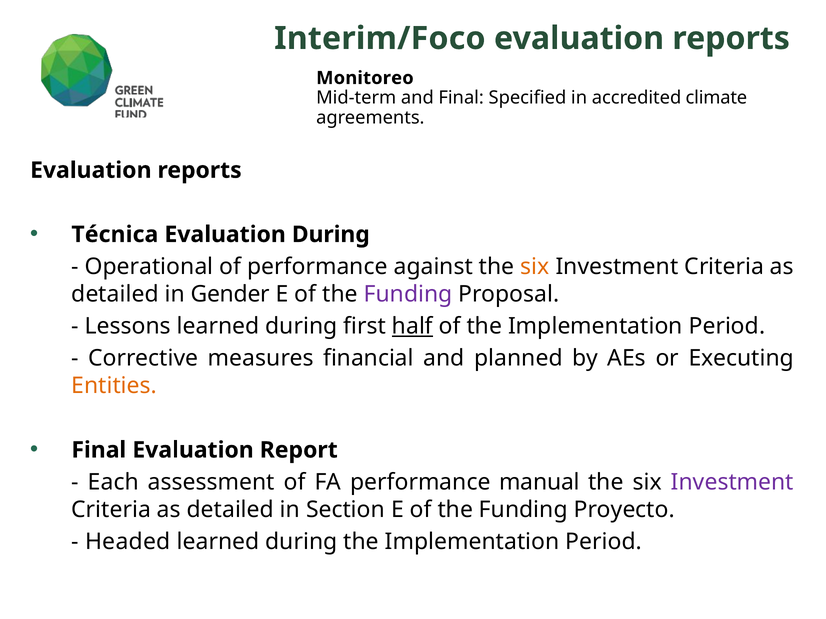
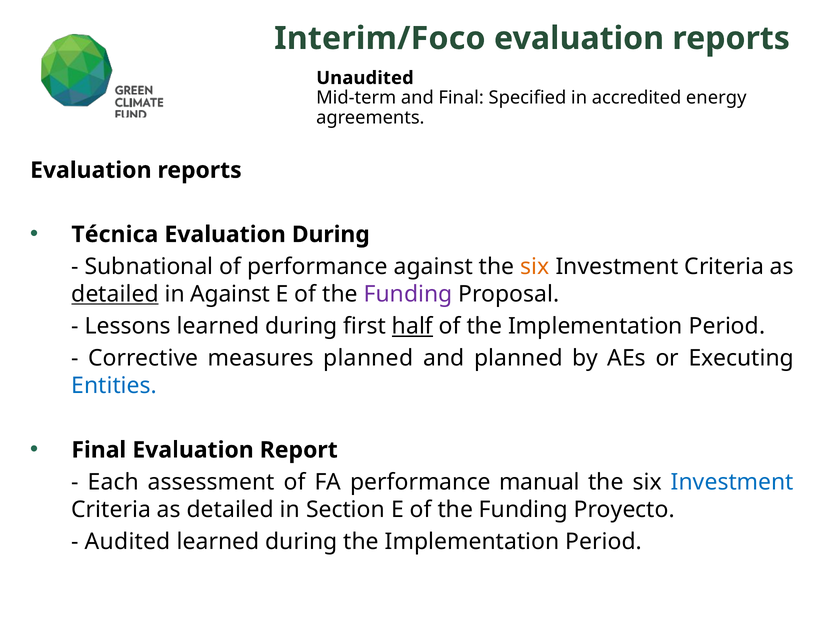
Monitoreo: Monitoreo -> Unaudited
climate: climate -> energy
Operational: Operational -> Subnational
detailed at (115, 294) underline: none -> present
in Gender: Gender -> Against
measures financial: financial -> planned
Entities colour: orange -> blue
Investment at (732, 483) colour: purple -> blue
Headed: Headed -> Audited
